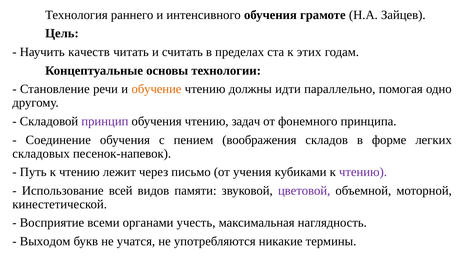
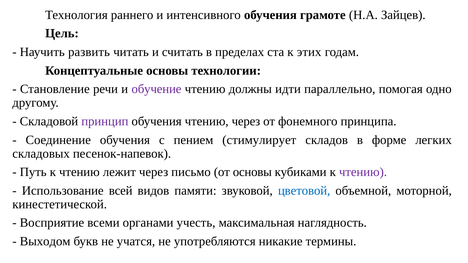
качеств: качеств -> развить
обучение colour: orange -> purple
чтению задач: задач -> через
воображения: воображения -> стимулирует
от учения: учения -> основы
цветовой colour: purple -> blue
